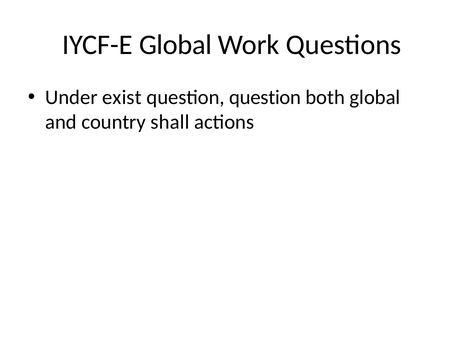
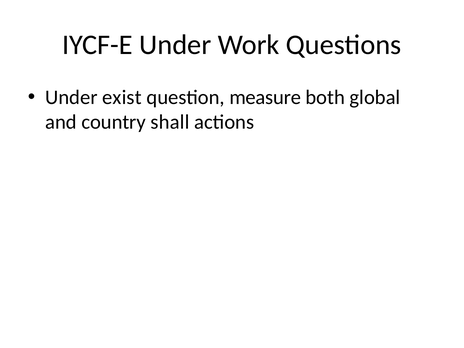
IYCF-E Global: Global -> Under
question question: question -> measure
